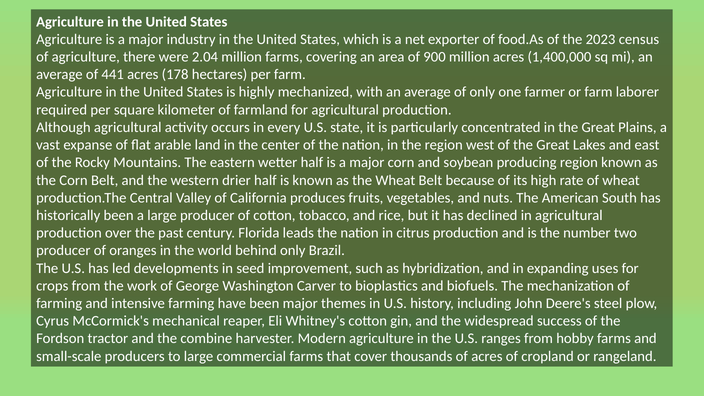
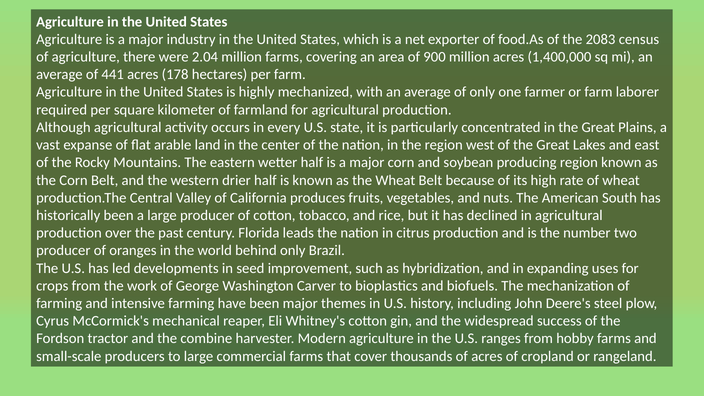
2023: 2023 -> 2083
